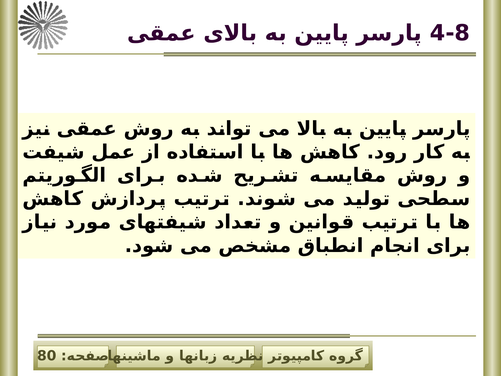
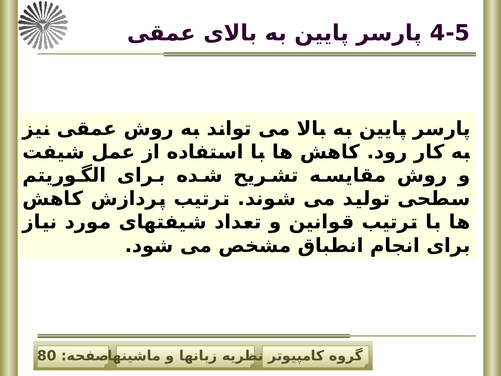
4-8: 4-8 -> 4-5
